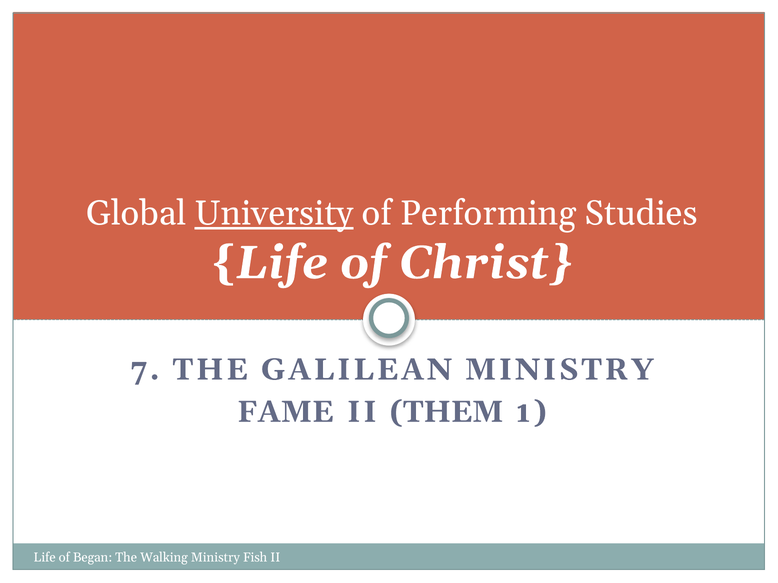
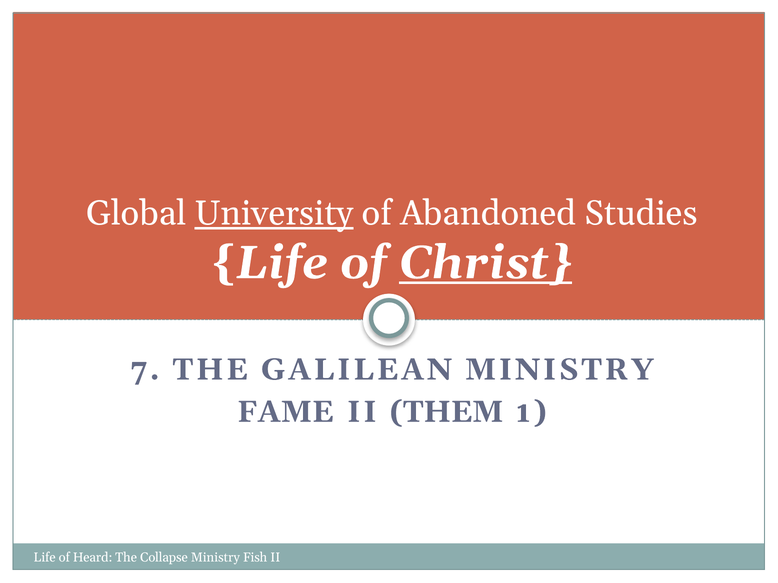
Performing: Performing -> Abandoned
Christ underline: none -> present
Began: Began -> Heard
Walking: Walking -> Collapse
